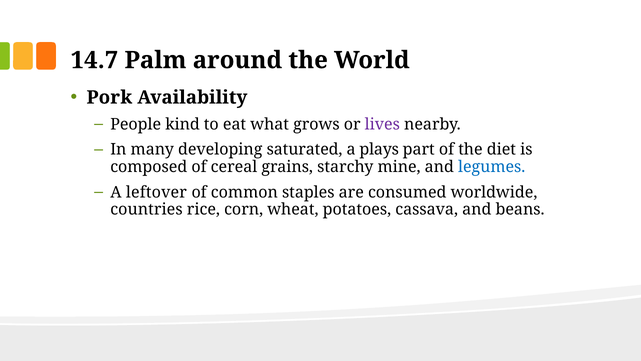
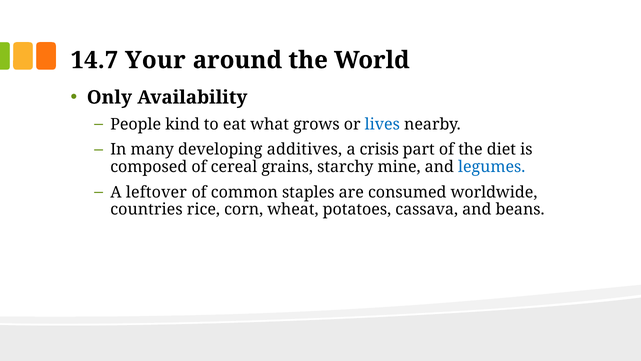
Palm: Palm -> Your
Pork: Pork -> Only
lives colour: purple -> blue
saturated: saturated -> additives
plays: plays -> crisis
